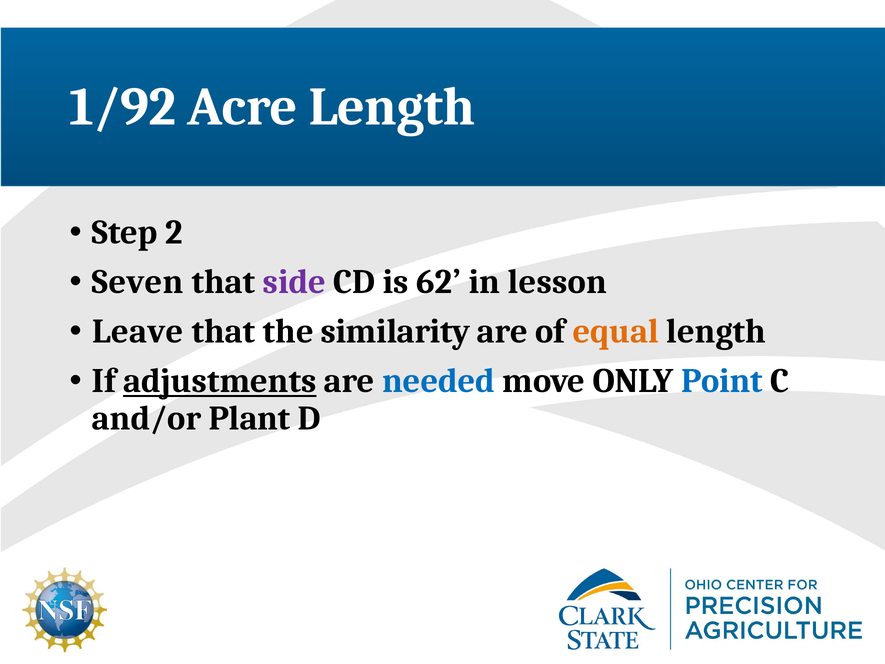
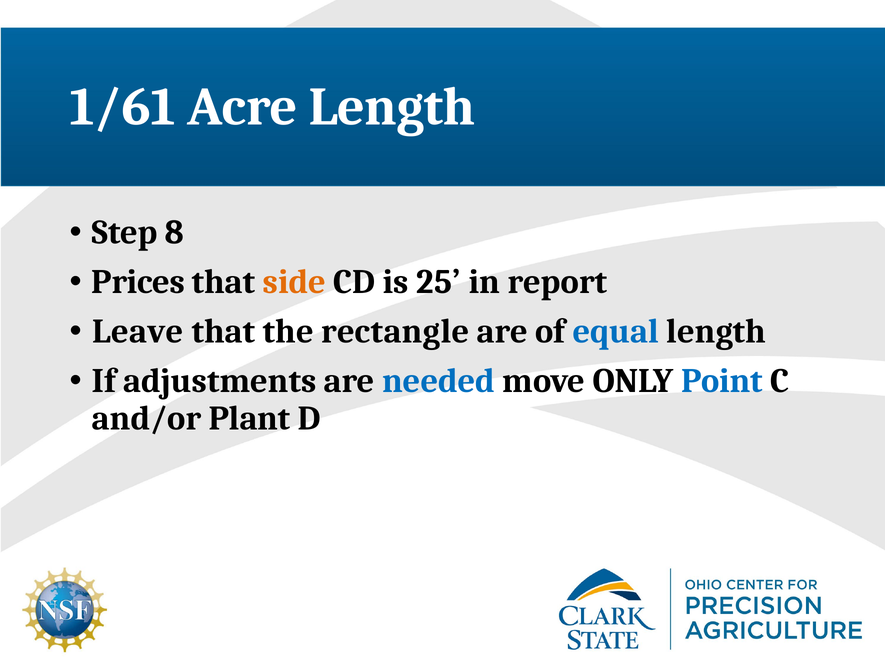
1/92: 1/92 -> 1/61
2: 2 -> 8
Seven: Seven -> Prices
side colour: purple -> orange
62: 62 -> 25
lesson: lesson -> report
similarity: similarity -> rectangle
equal colour: orange -> blue
adjustments underline: present -> none
